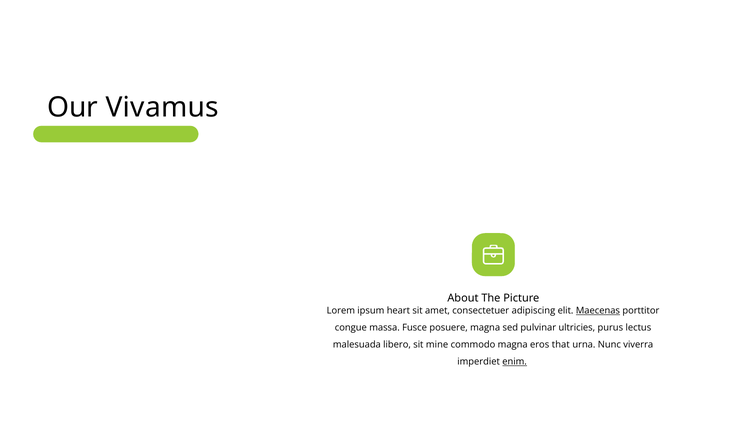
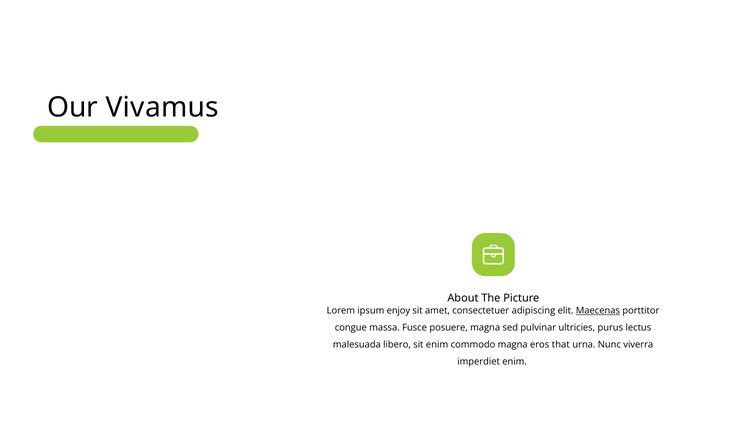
heart: heart -> enjoy
sit mine: mine -> enim
enim at (515, 361) underline: present -> none
